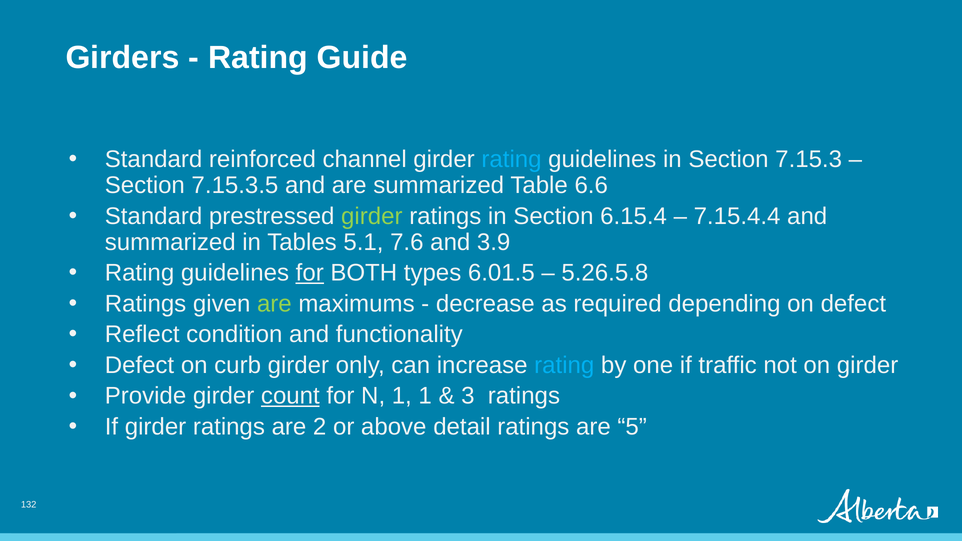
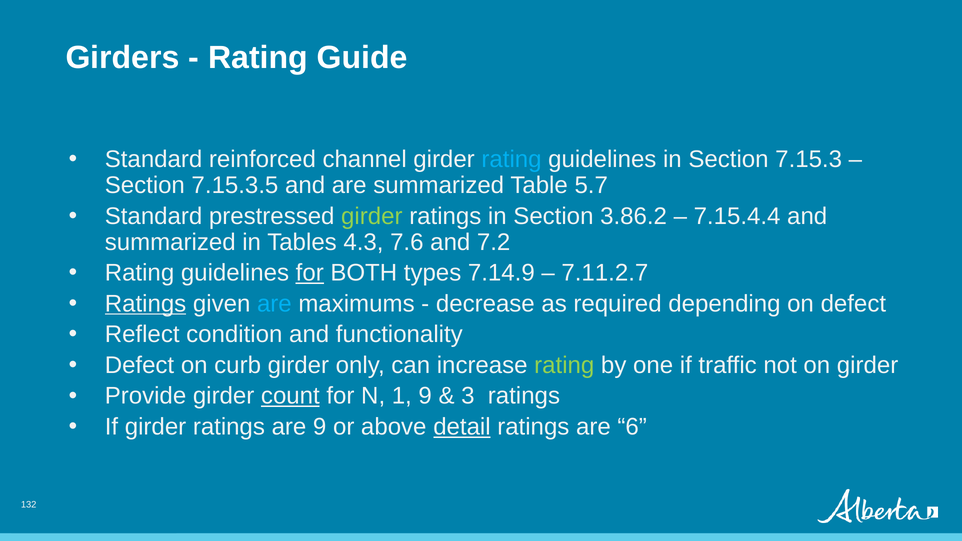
6.6: 6.6 -> 5.7
6.15.4: 6.15.4 -> 3.86.2
5.1: 5.1 -> 4.3
3.9: 3.9 -> 7.2
6.01.5: 6.01.5 -> 7.14.9
5.26.5.8: 5.26.5.8 -> 7.11.2.7
Ratings at (146, 304) underline: none -> present
are at (274, 304) colour: light green -> light blue
rating at (564, 365) colour: light blue -> light green
1 1: 1 -> 9
are 2: 2 -> 9
detail underline: none -> present
5: 5 -> 6
